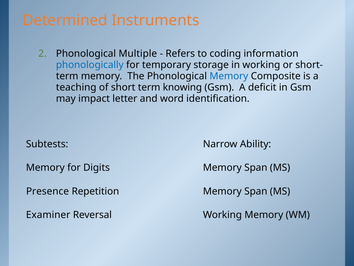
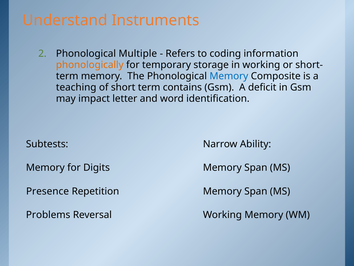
Determined: Determined -> Understand
phonologically colour: blue -> orange
knowing: knowing -> contains
Examiner: Examiner -> Problems
